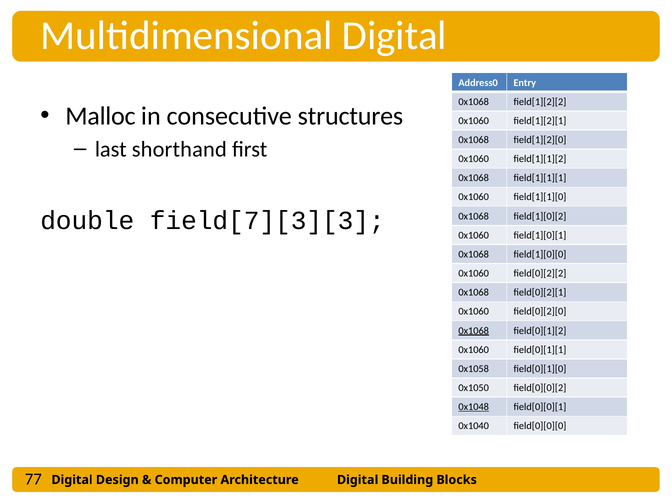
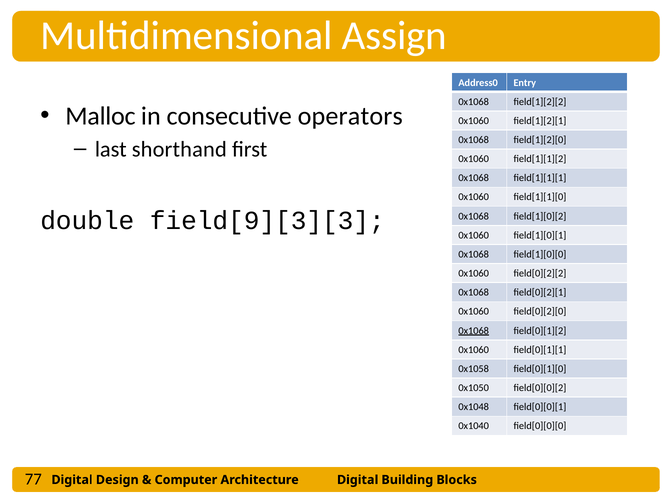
Multidimensional Digital: Digital -> Assign
structures: structures -> operators
field[7][3][3: field[7][3][3 -> field[9][3][3
0x1048 underline: present -> none
